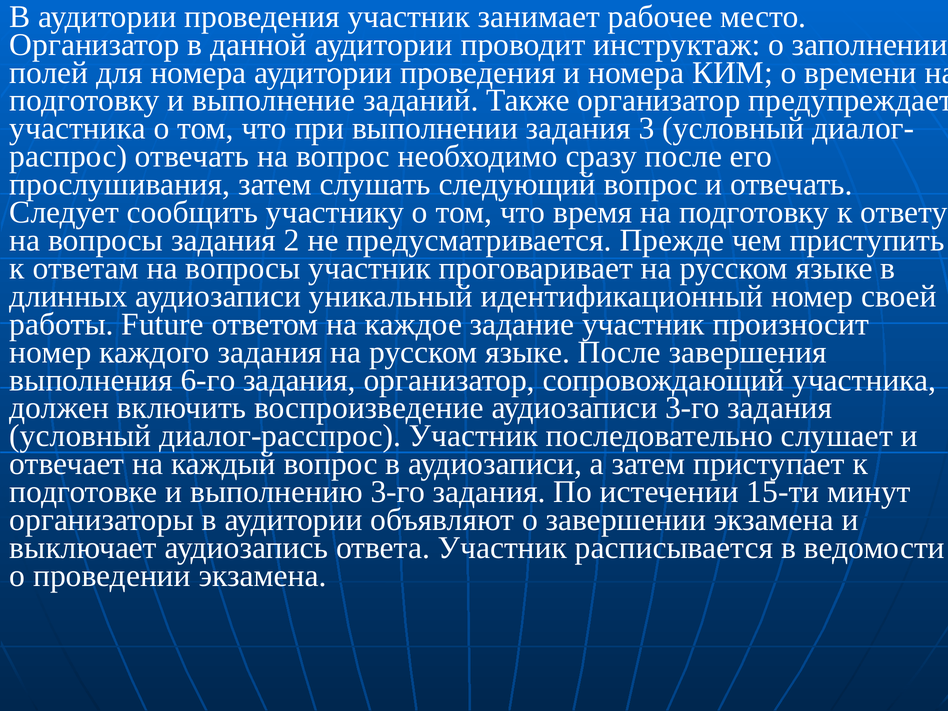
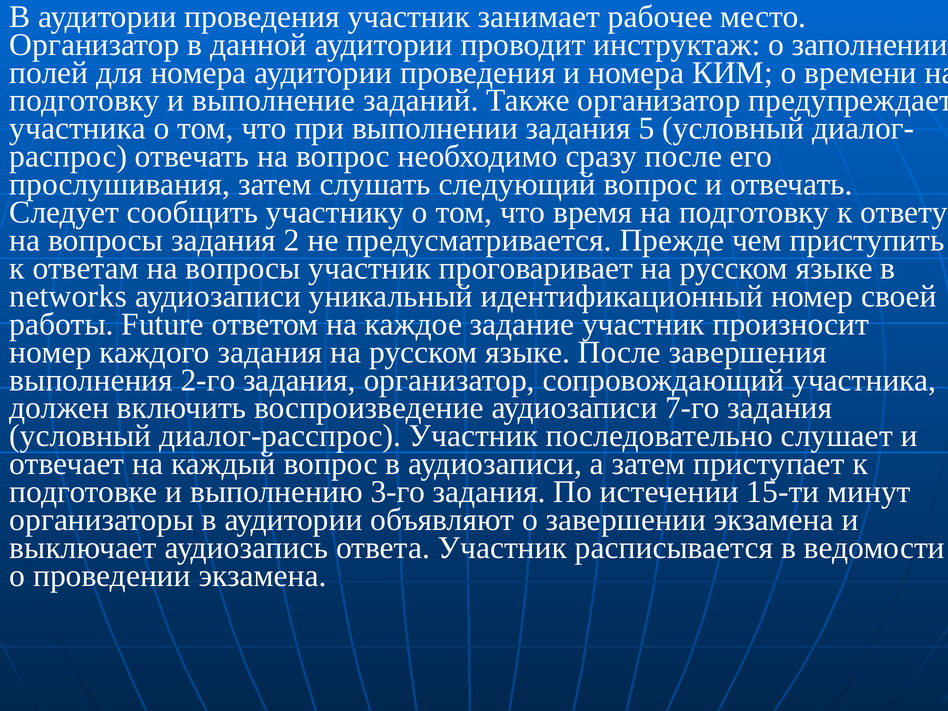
3: 3 -> 5
длинных: длинных -> networks
6-го: 6-го -> 2-го
аудиозаписи 3-го: 3-го -> 7-го
